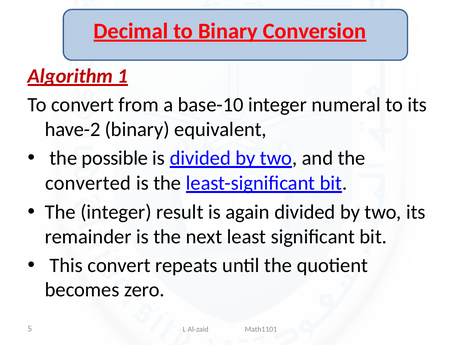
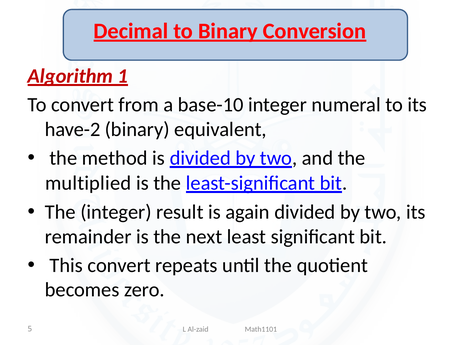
possible: possible -> method
converted: converted -> multiplied
